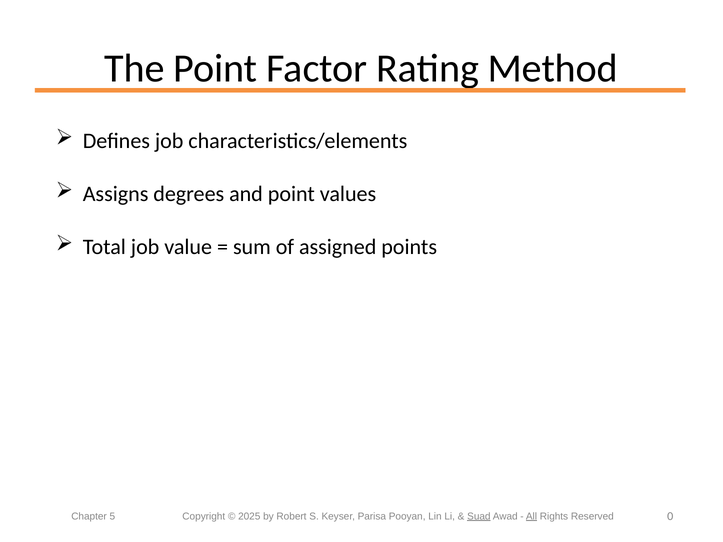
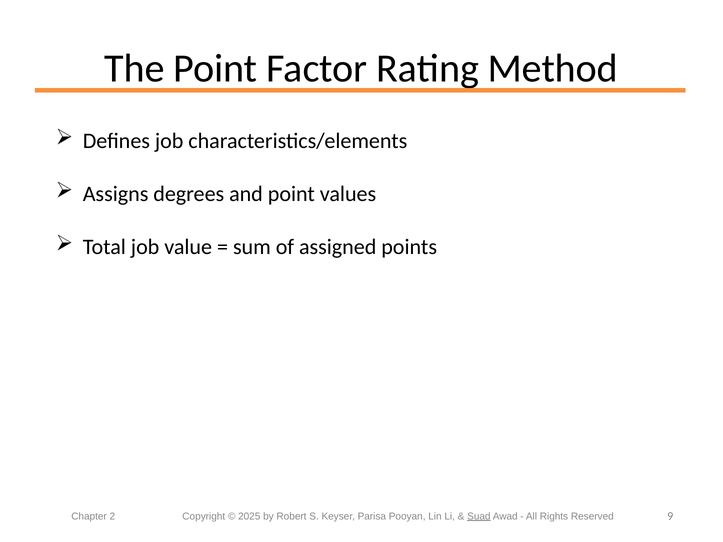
5: 5 -> 2
All underline: present -> none
0: 0 -> 9
